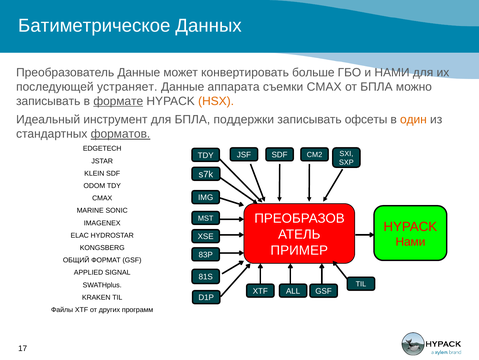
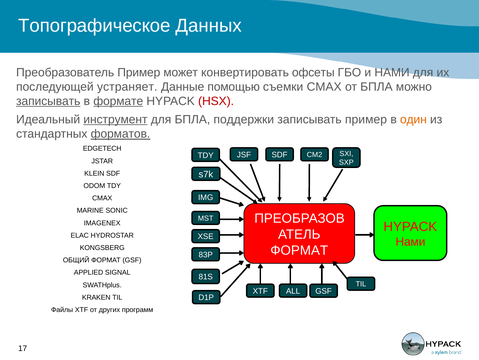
Батиметрическое: Батиметрическое -> Топографическое
Преобразователь Данные: Данные -> Пример
больше: больше -> офсеты
аппарата: аппарата -> помощью
записывать at (48, 101) underline: none -> present
HSX colour: orange -> red
инструмент underline: none -> present
записывать офсеты: офсеты -> пример
ПРИМЕР at (299, 250): ПРИМЕР -> ФОРМАТ
